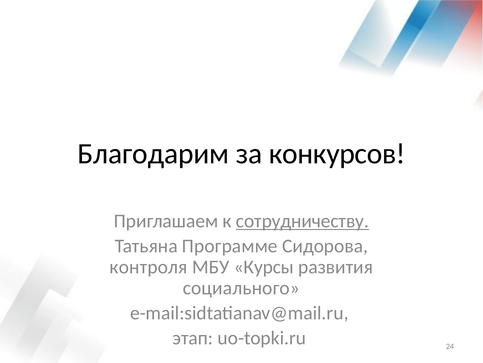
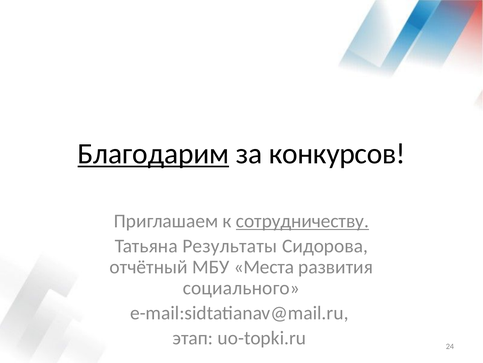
Благодарим underline: none -> present
Программе: Программе -> Результаты
контроля: контроля -> отчётный
Курсы: Курсы -> Места
